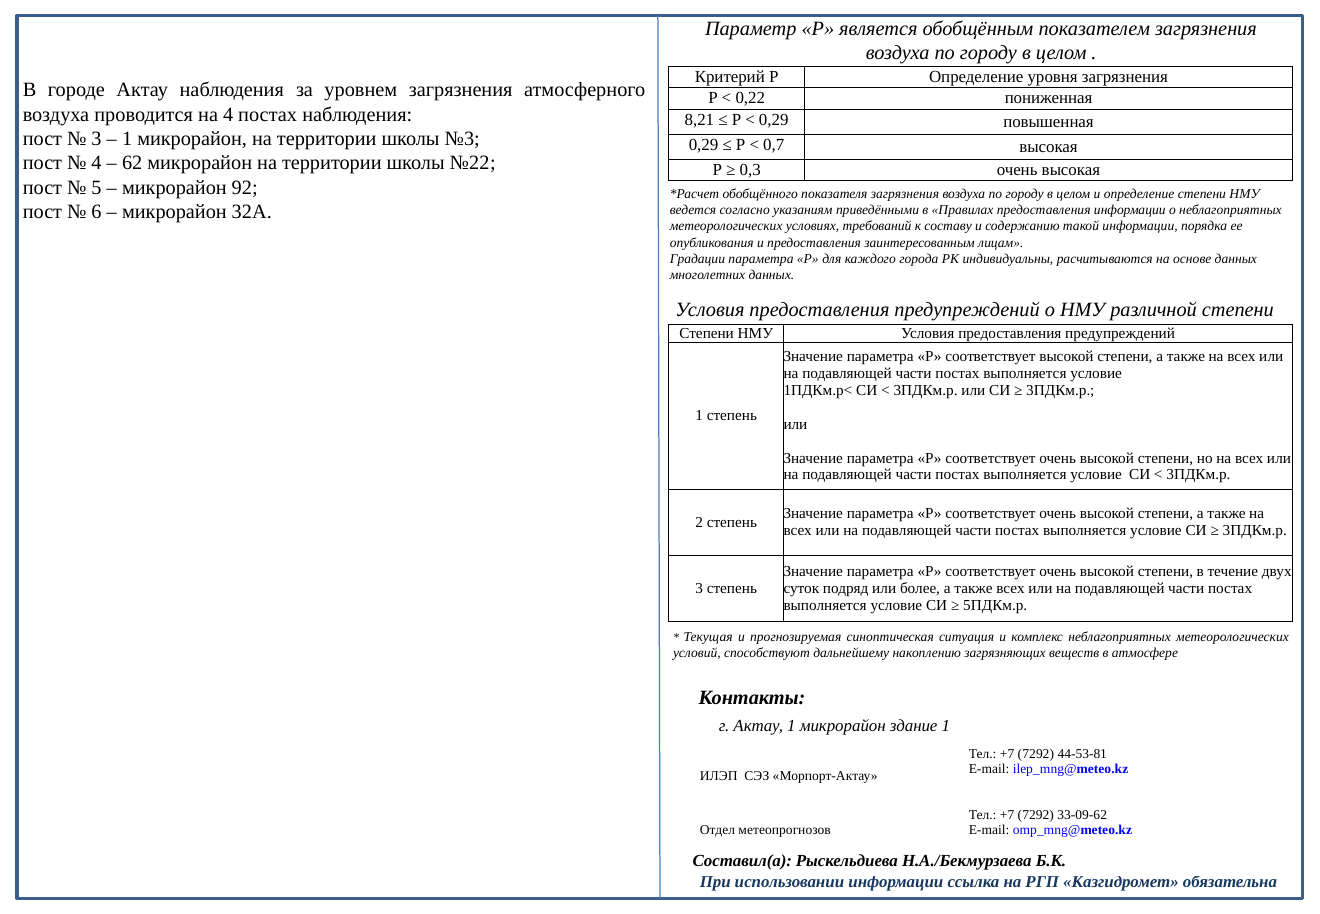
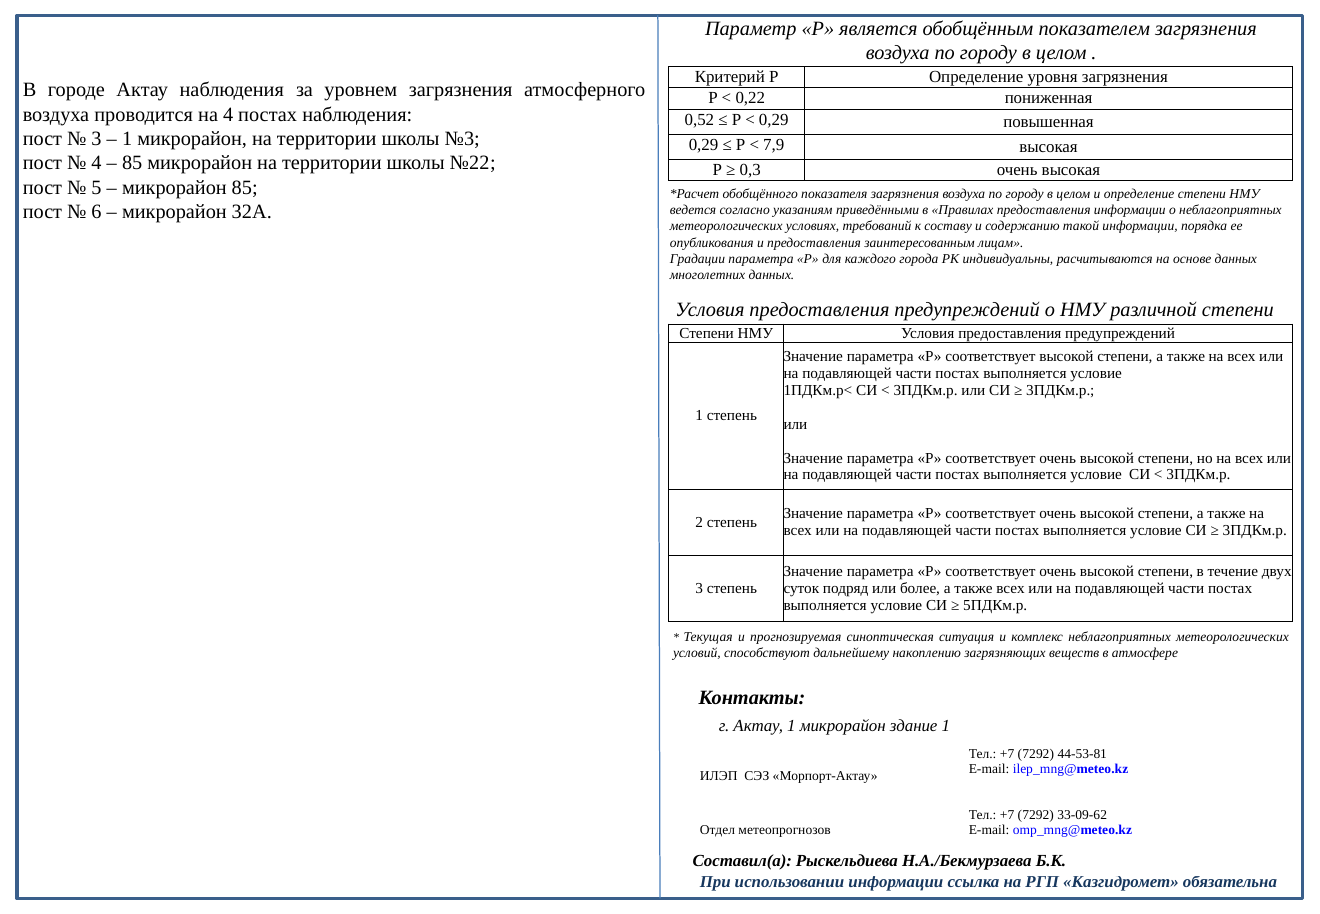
8,21: 8,21 -> 0,52
0,7: 0,7 -> 7,9
62 at (132, 163): 62 -> 85
микрорайон 92: 92 -> 85
